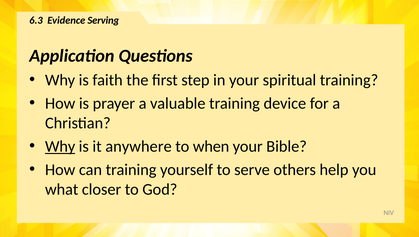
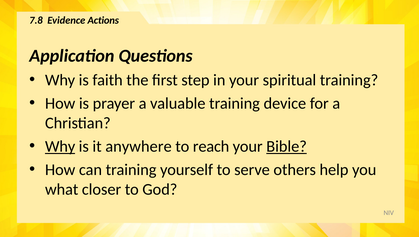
6.3: 6.3 -> 7.8
Serving: Serving -> Actions
when: when -> reach
Bible underline: none -> present
